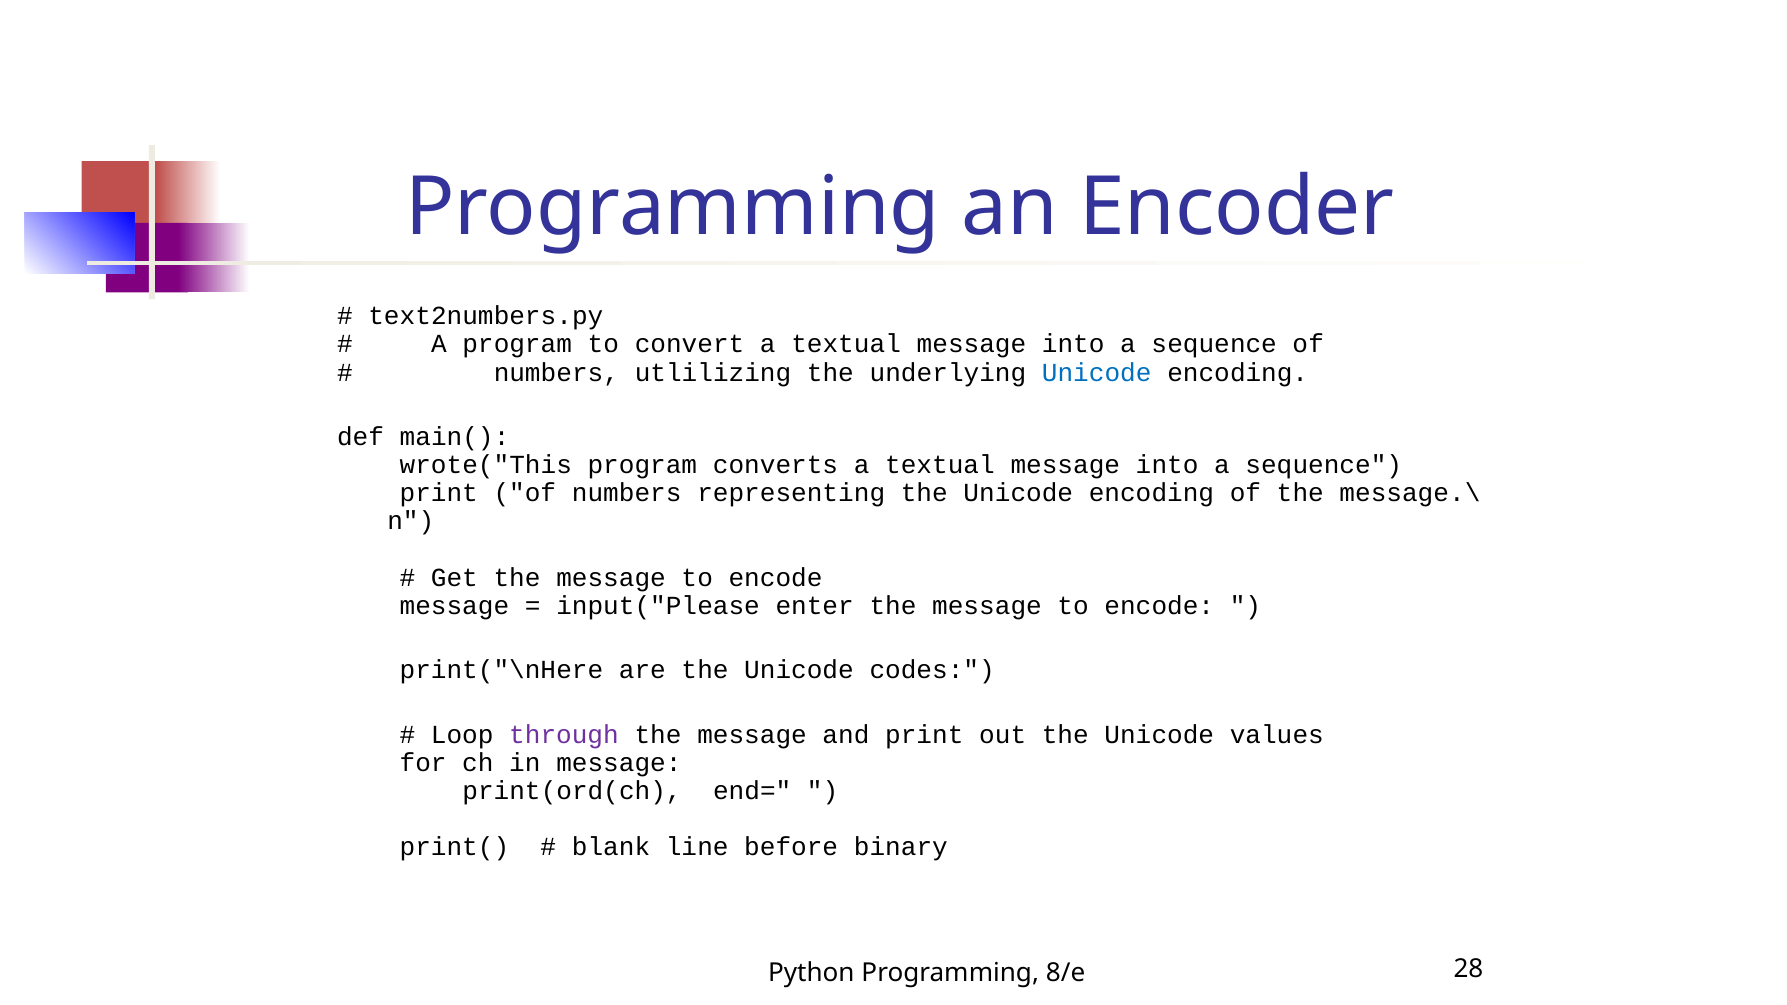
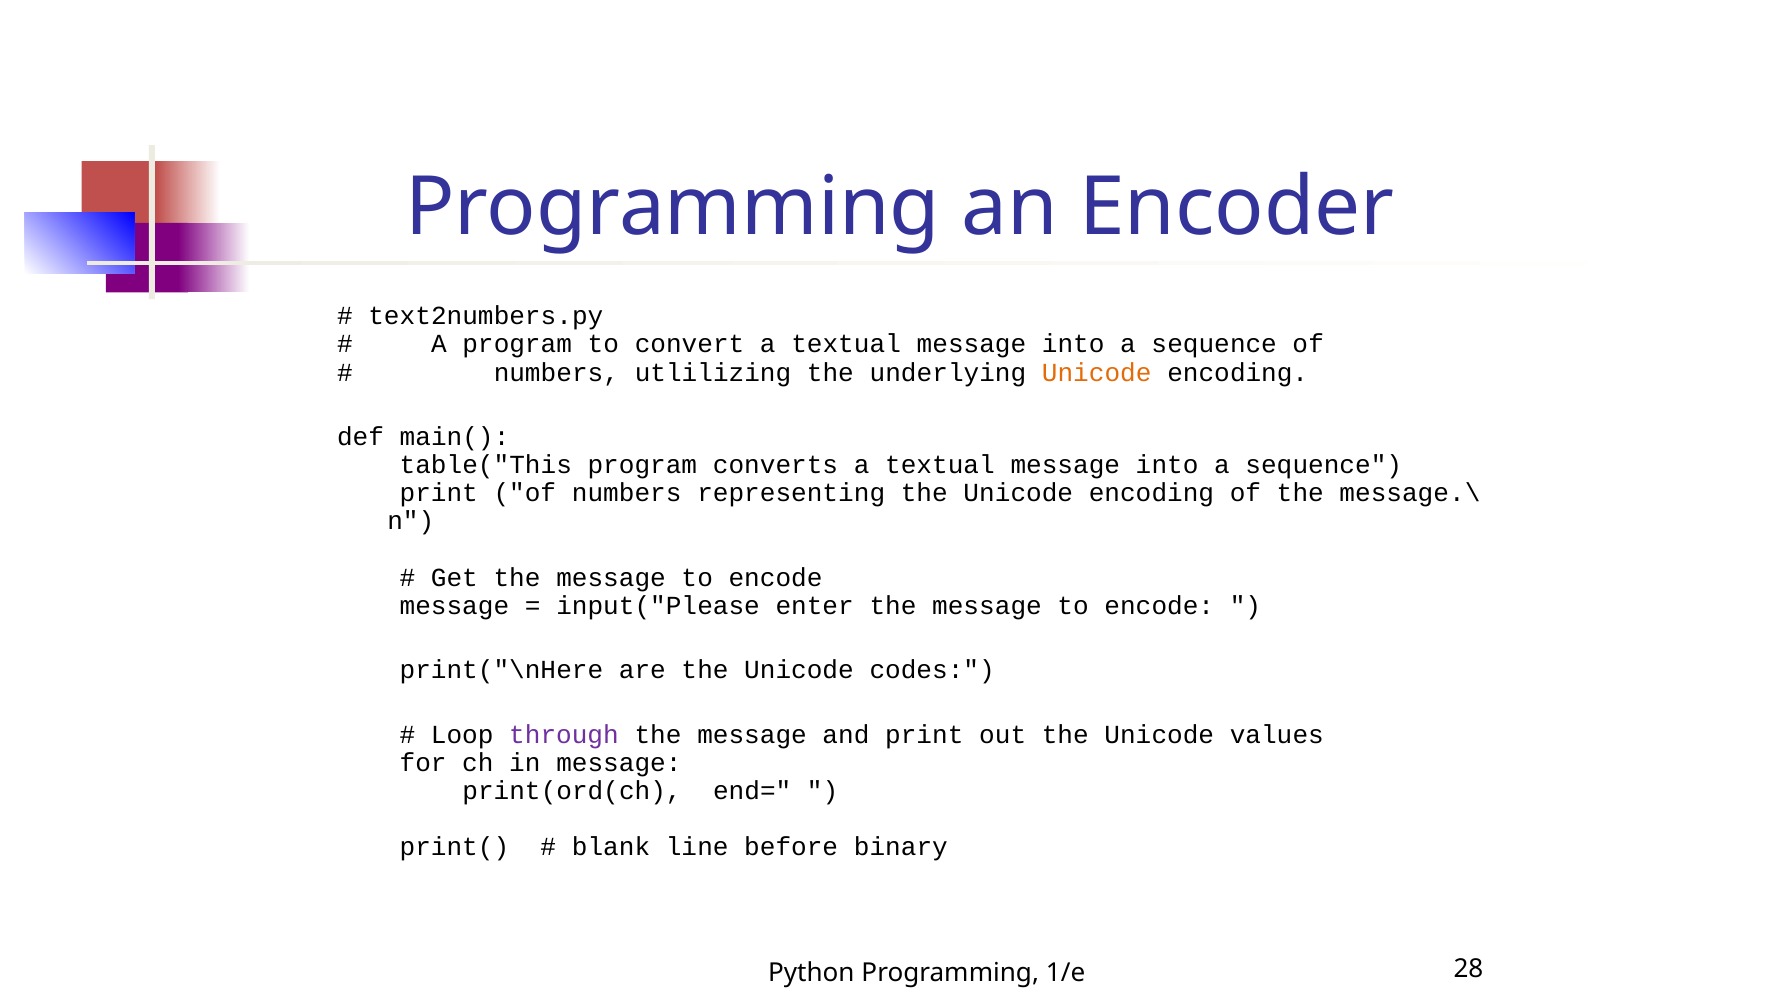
Unicode at (1097, 373) colour: blue -> orange
wrote("This: wrote("This -> table("This
8/e: 8/e -> 1/e
